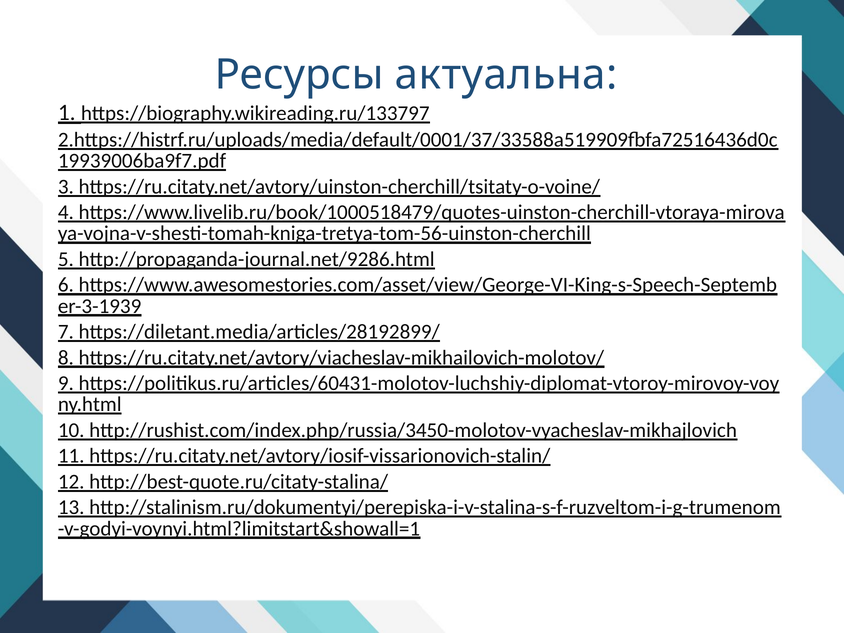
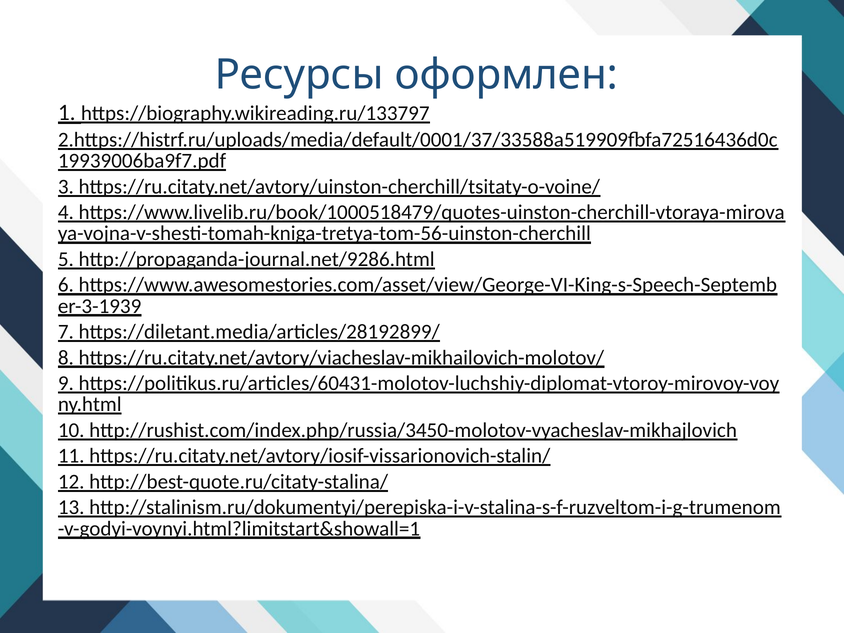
актуальна: актуальна -> оформлен
